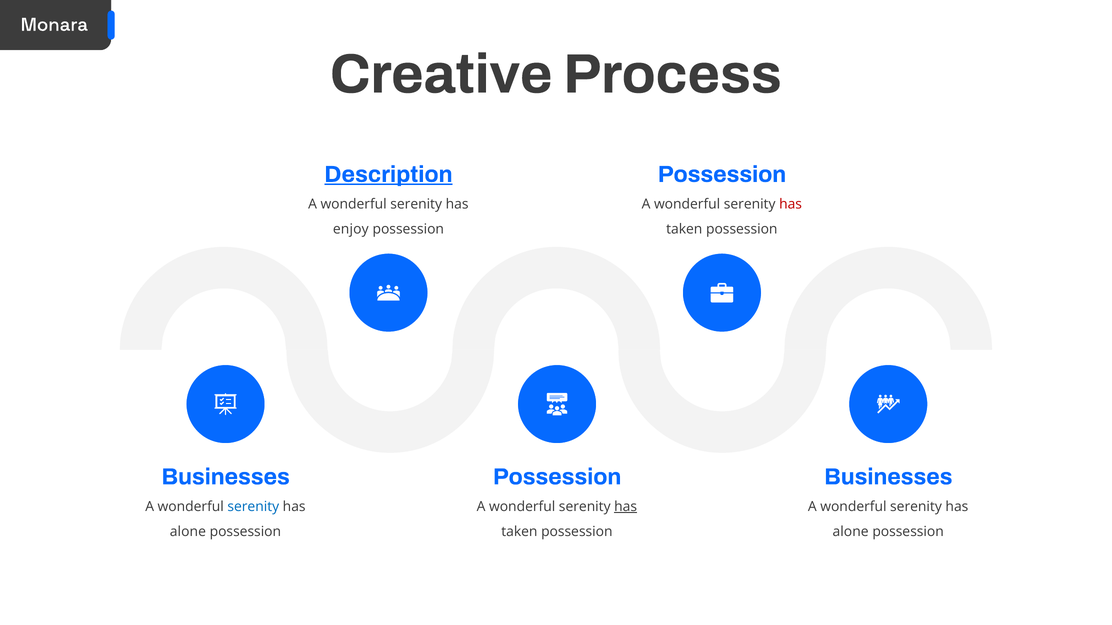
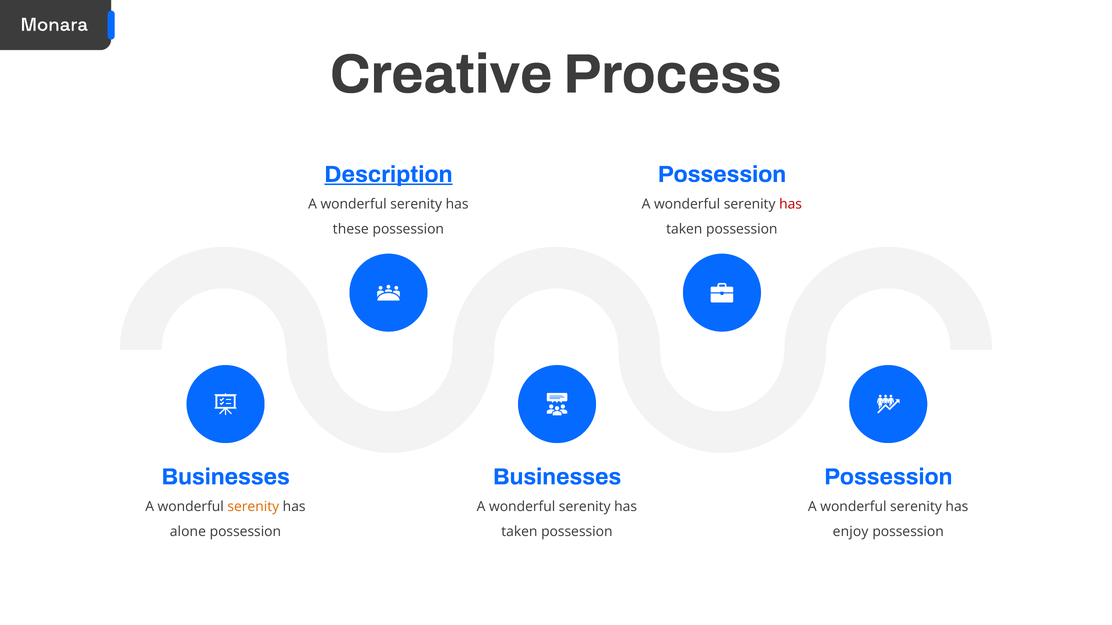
enjoy: enjoy -> these
Possession at (557, 477): Possession -> Businesses
Businesses at (888, 477): Businesses -> Possession
serenity at (253, 507) colour: blue -> orange
has at (626, 507) underline: present -> none
alone at (851, 532): alone -> enjoy
